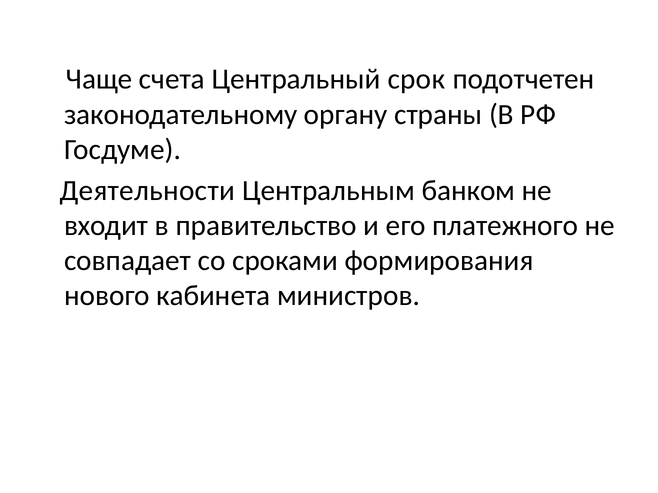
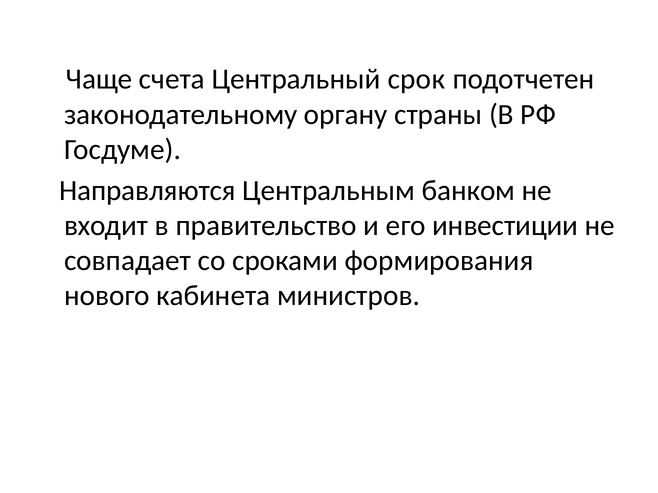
Деятельности: Деятельности -> Направляются
платежного: платежного -> инвестиции
